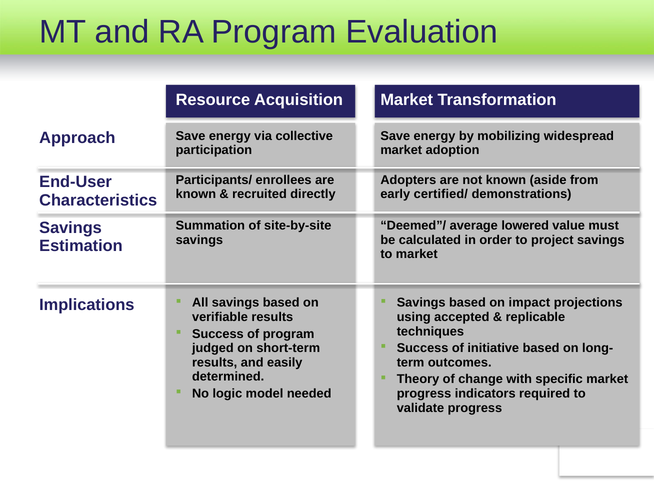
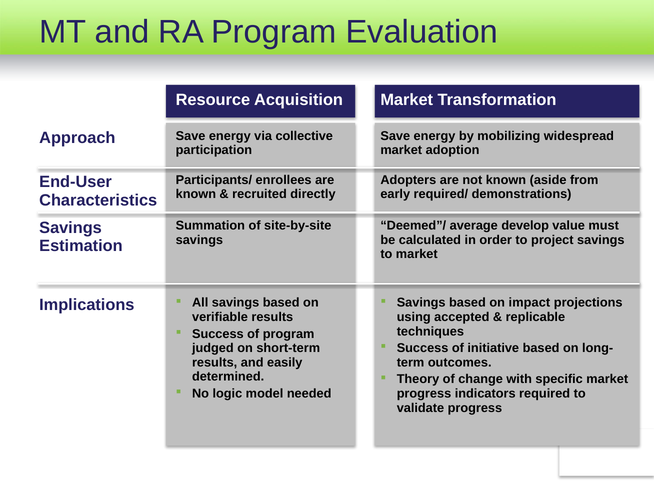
certified/: certified/ -> required/
lowered: lowered -> develop
